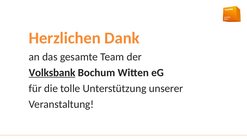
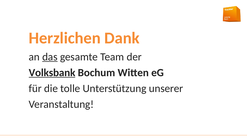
das underline: none -> present
